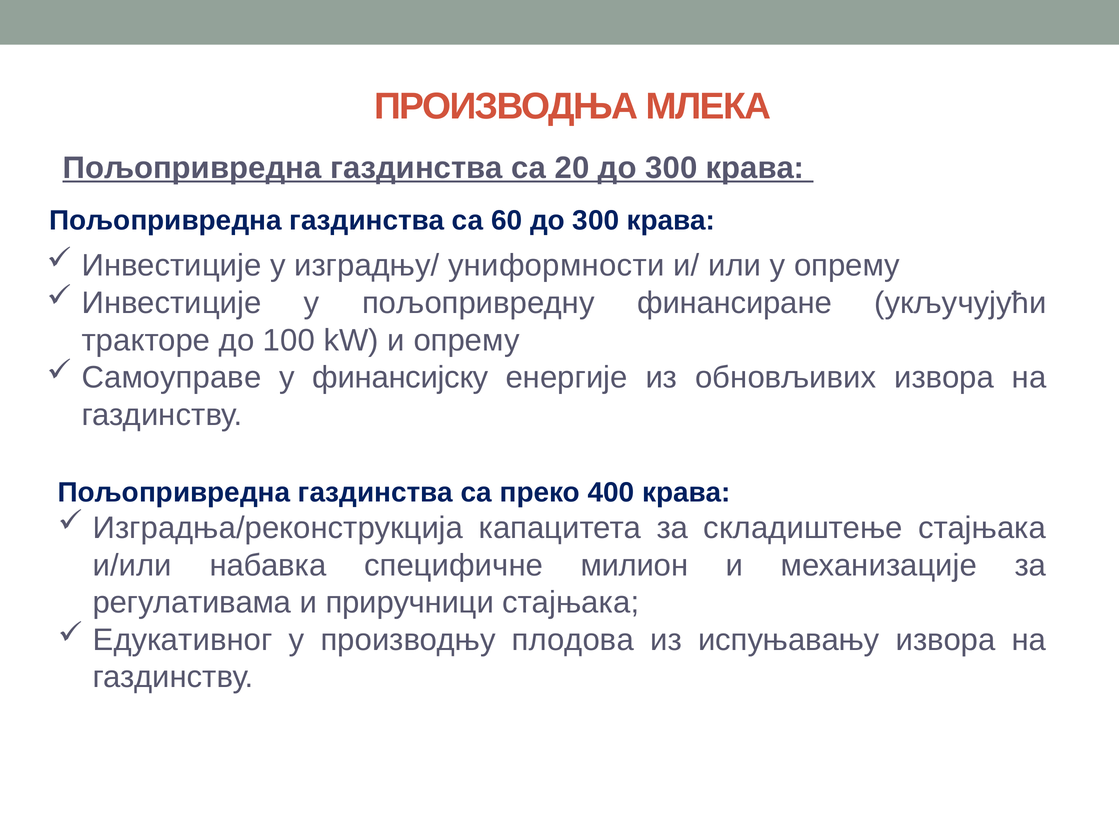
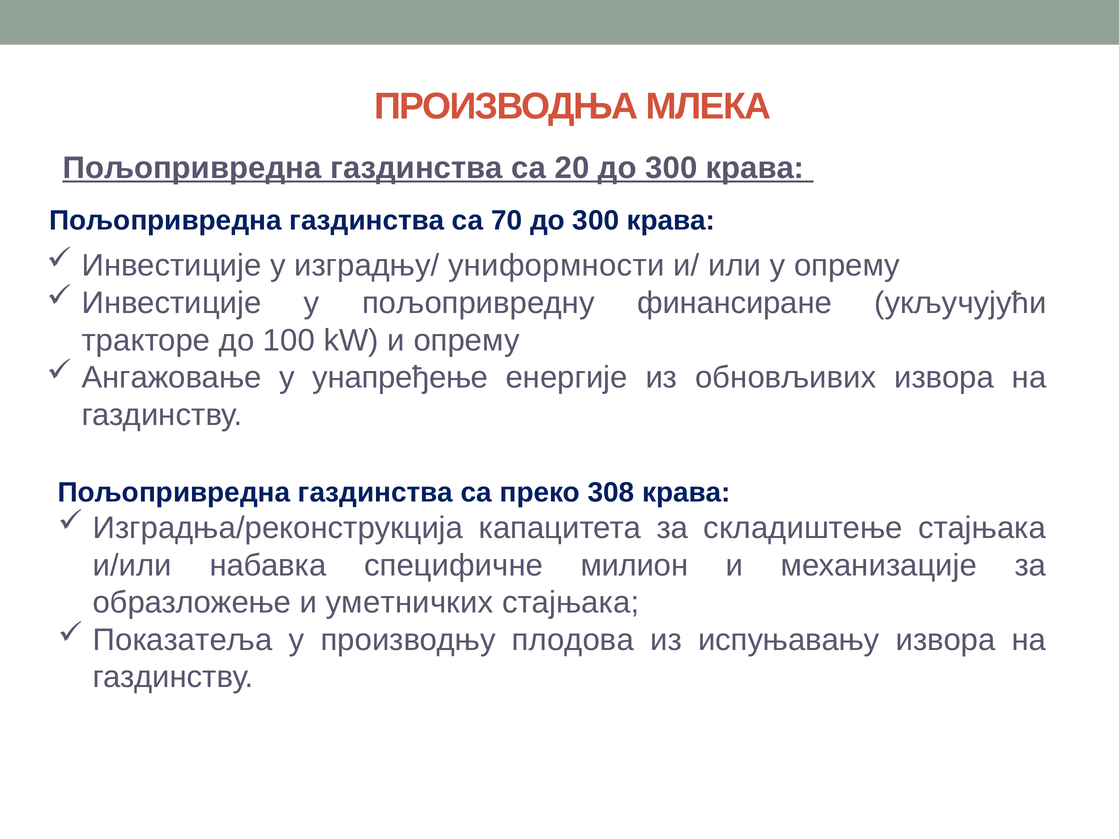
60: 60 -> 70
Самоуправе: Самоуправе -> Ангажовање
финансијску: финансијску -> унапређење
400: 400 -> 308
регулативама: регулативама -> образложење
приручници: приручници -> уметничких
Едукативног: Едукативног -> Показатеља
